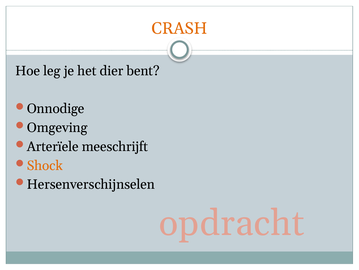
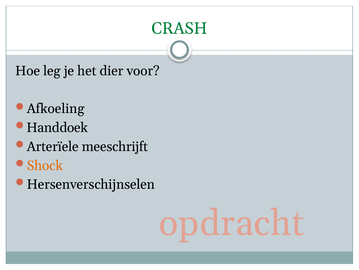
CRASH colour: orange -> green
bent: bent -> voor
Onnodige: Onnodige -> Afkoeling
Omgeving: Omgeving -> Handdoek
